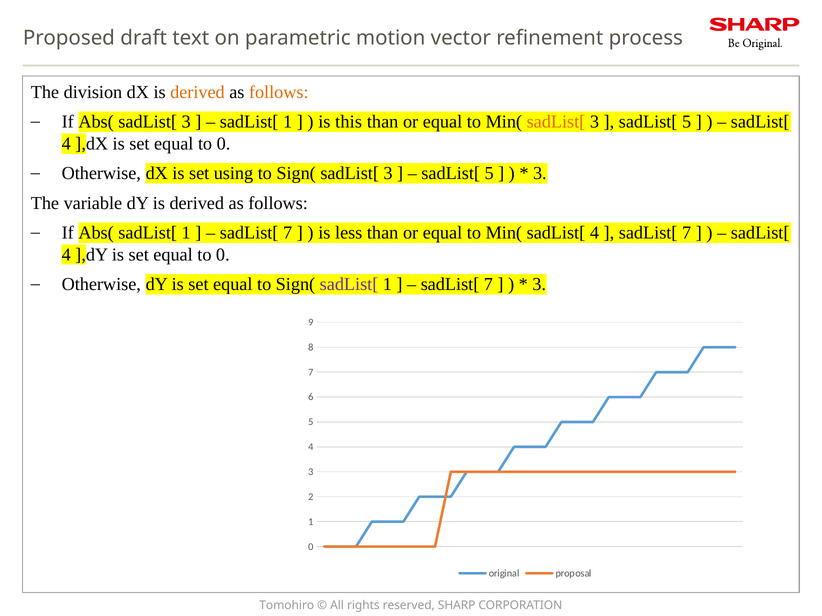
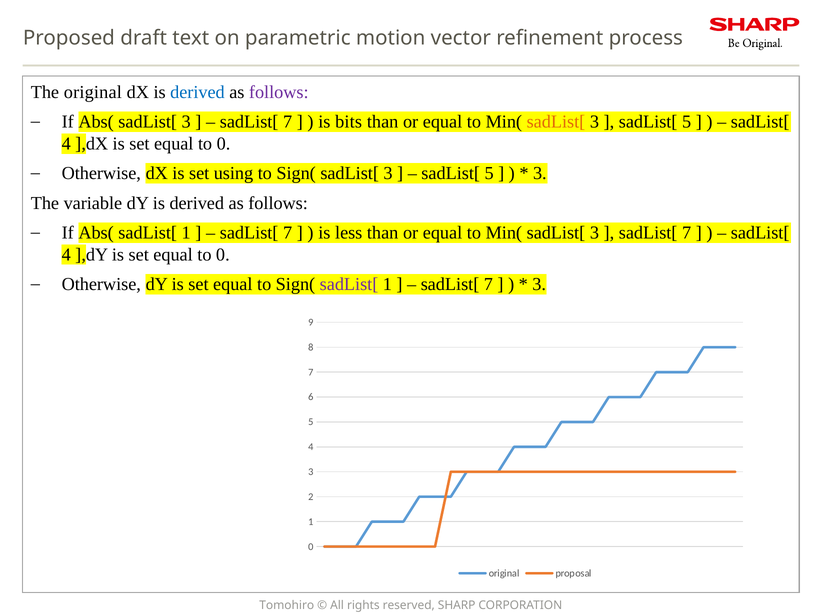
The division: division -> original
derived at (197, 92) colour: orange -> blue
follows at (279, 92) colour: orange -> purple
1 at (288, 122): 1 -> 7
this: this -> bits
4 at (594, 233): 4 -> 3
